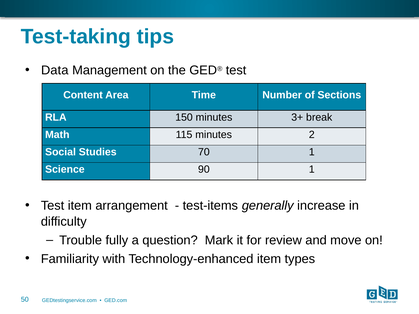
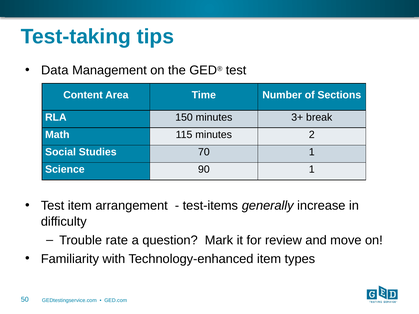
fully: fully -> rate
